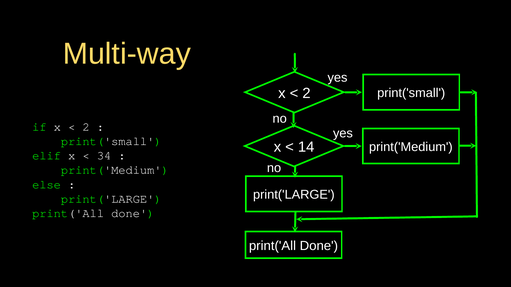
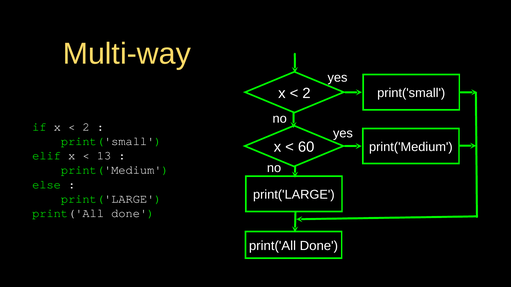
14: 14 -> 60
34: 34 -> 13
